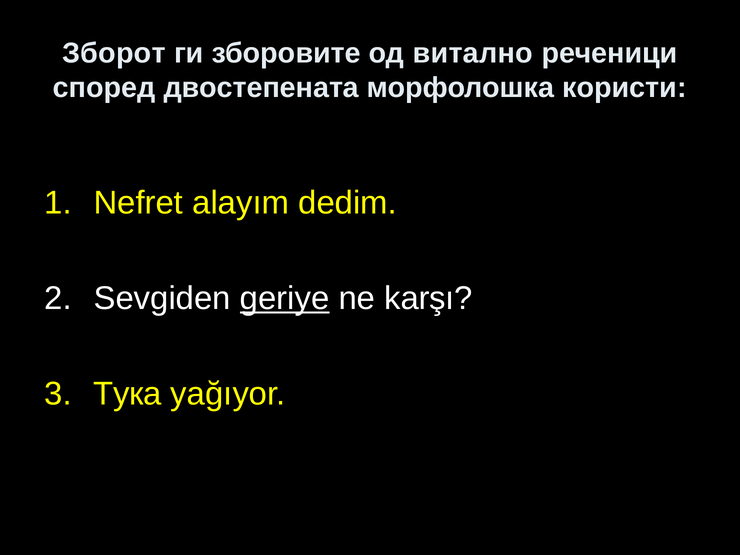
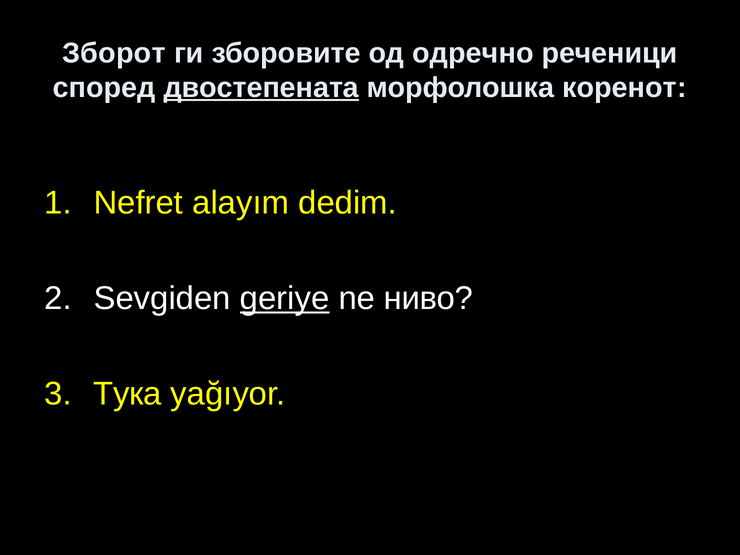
витално: витално -> одречно
двостепената underline: none -> present
користи: користи -> коренот
karşı: karşı -> ниво
